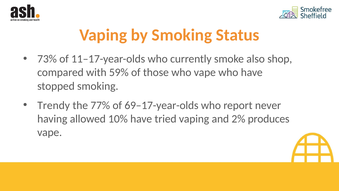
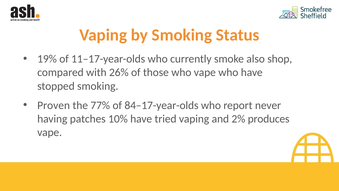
73%: 73% -> 19%
59%: 59% -> 26%
Trendy: Trendy -> Proven
69–17-year-olds: 69–17-year-olds -> 84–17-year-olds
allowed: allowed -> patches
